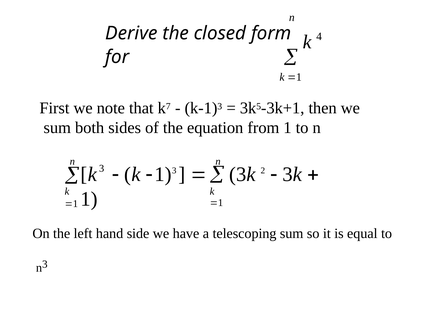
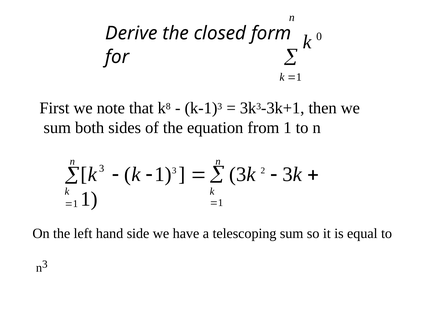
4: 4 -> 0
7: 7 -> 8
3k 5: 5 -> 3
